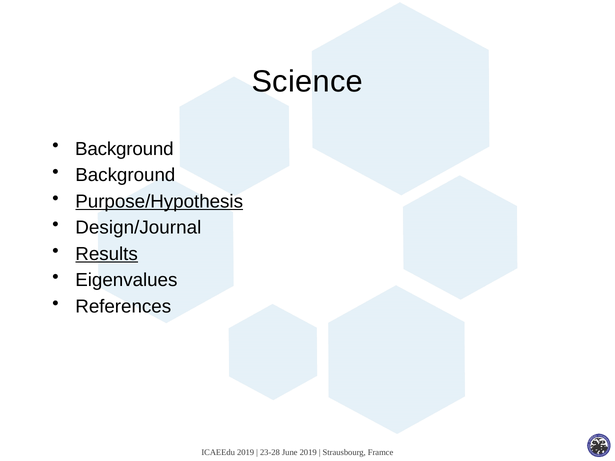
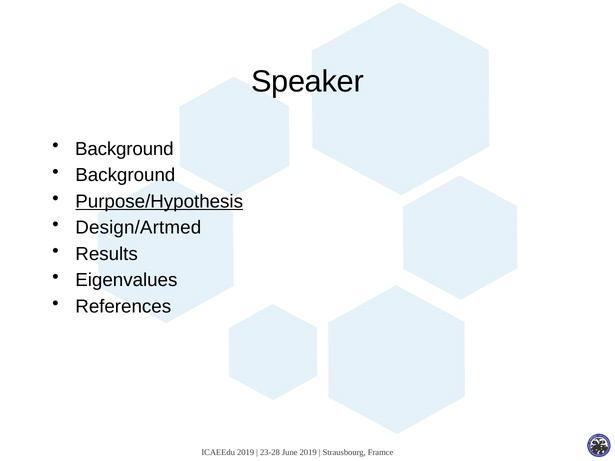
Science: Science -> Speaker
Design/Journal: Design/Journal -> Design/Artmed
Results underline: present -> none
